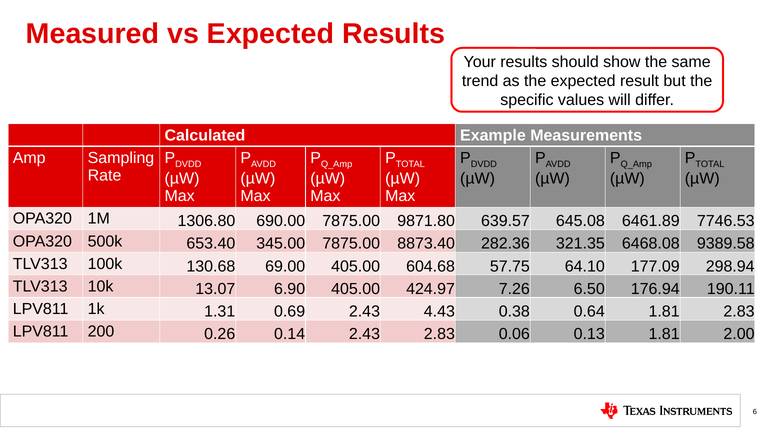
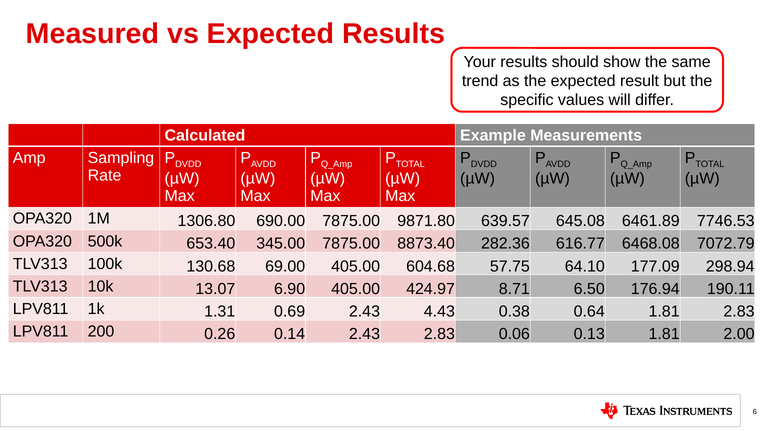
321.35: 321.35 -> 616.77
9389.58: 9389.58 -> 7072.79
7.26: 7.26 -> 8.71
